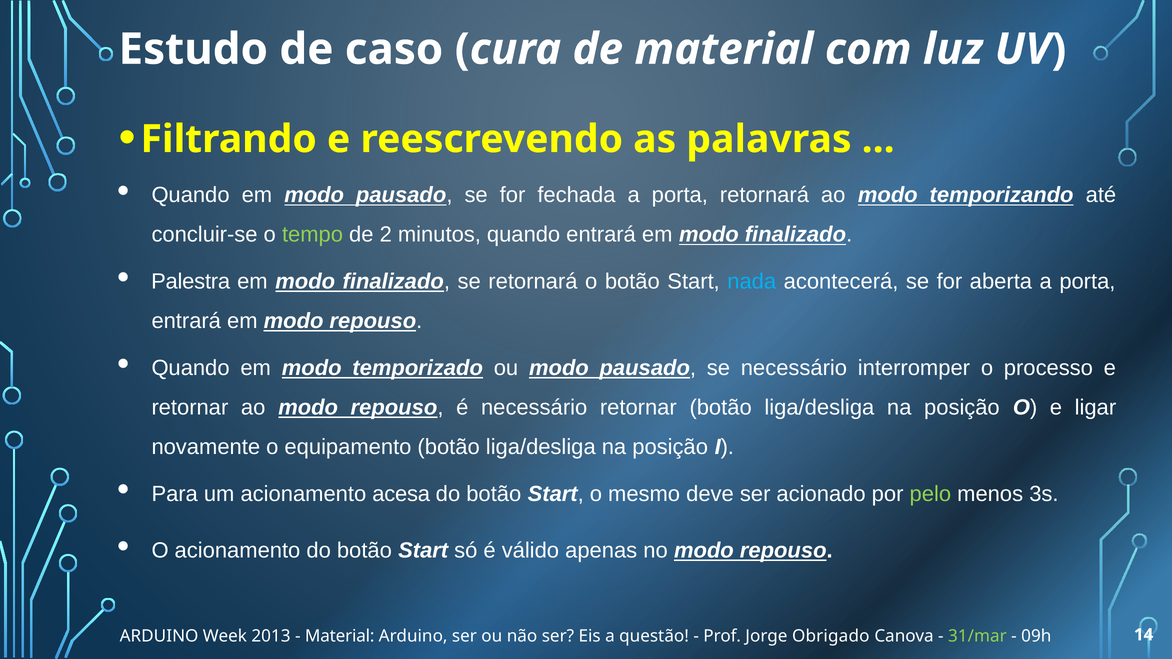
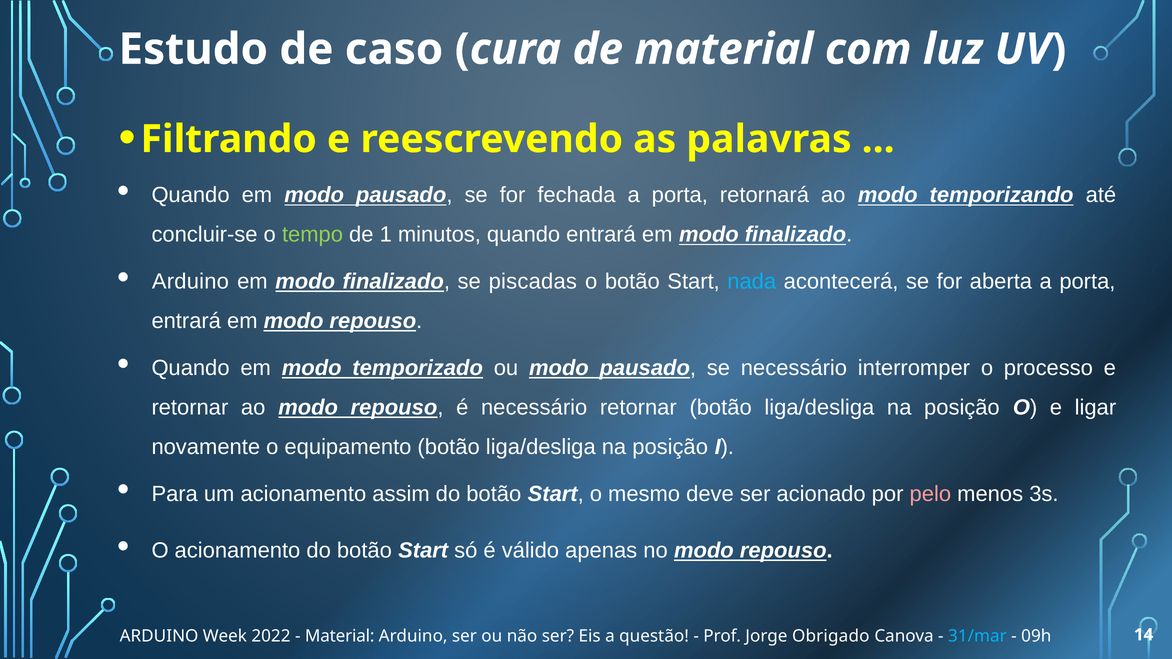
2: 2 -> 1
Palestra at (191, 282): Palestra -> Arduino
se retornará: retornará -> piscadas
acesa: acesa -> assim
pelo colour: light green -> pink
2013: 2013 -> 2022
31/mar colour: light green -> light blue
